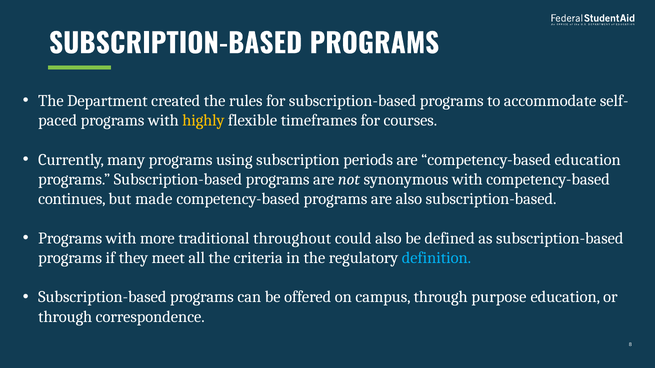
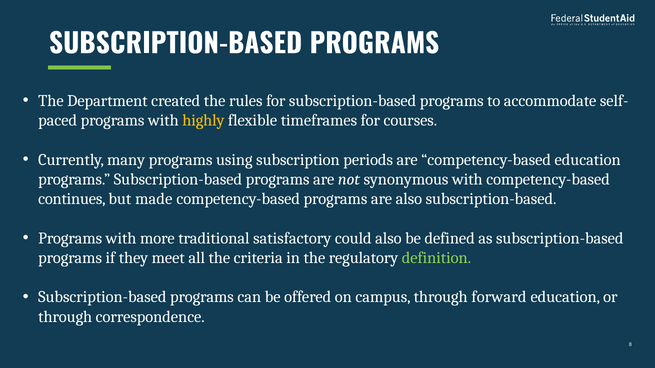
throughout: throughout -> satisfactory
definition colour: light blue -> light green
purpose: purpose -> forward
